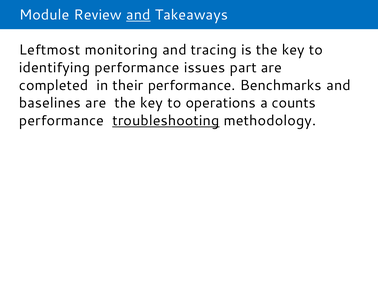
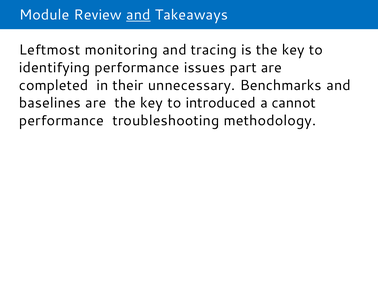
their performance: performance -> unnecessary
operations: operations -> introduced
counts: counts -> cannot
troubleshooting underline: present -> none
